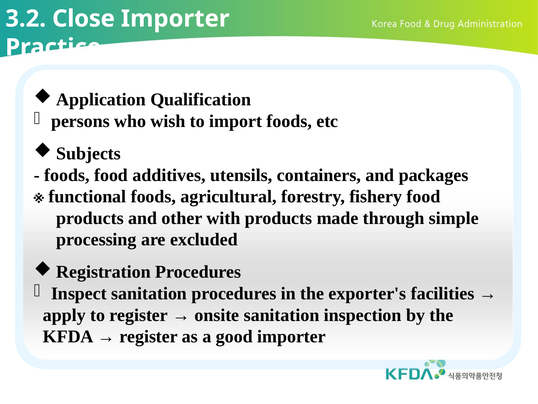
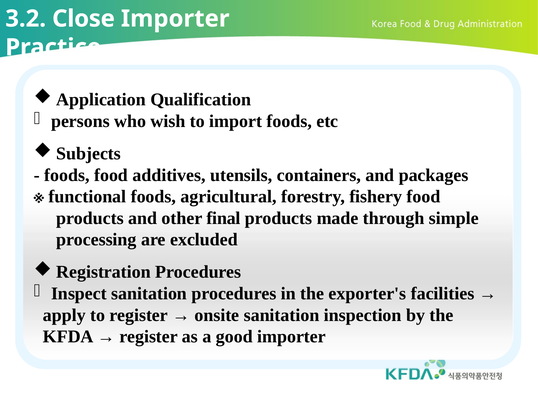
with: with -> final
